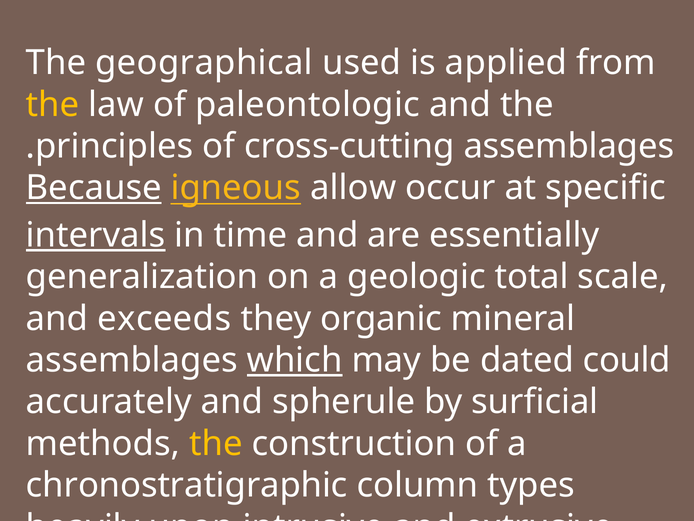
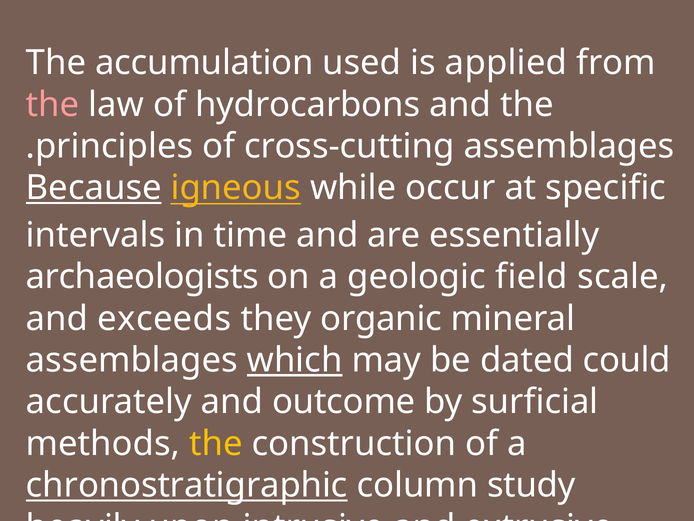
geographical: geographical -> accumulation
the at (53, 104) colour: yellow -> pink
paleontologic: paleontologic -> hydrocarbons
allow: allow -> while
intervals underline: present -> none
generalization: generalization -> archaeologists
total: total -> field
spherule: spherule -> outcome
chronostratigraphic underline: none -> present
types: types -> study
